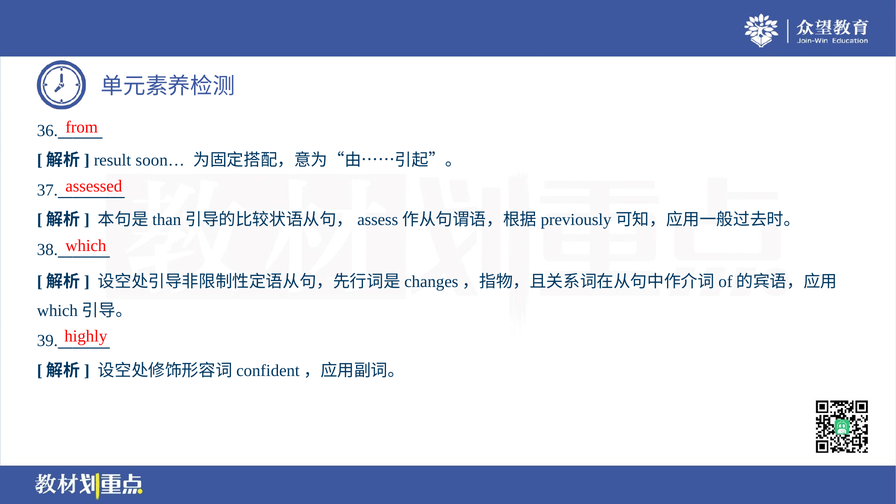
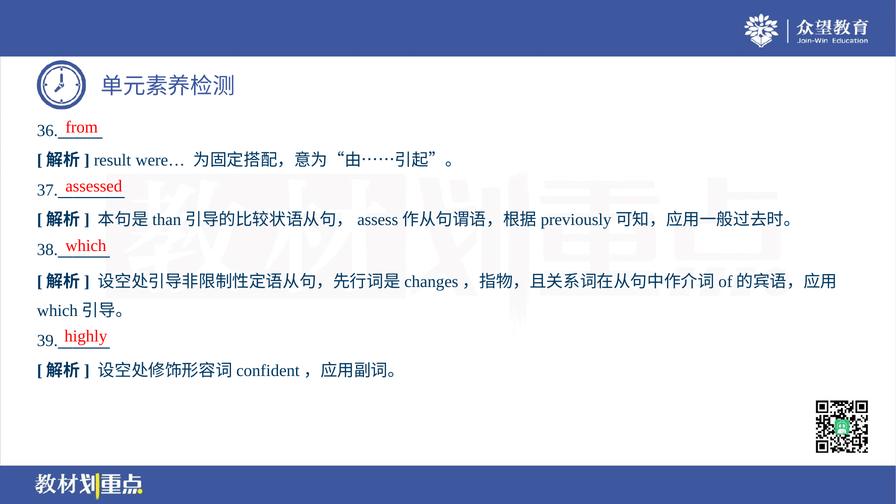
soon…: soon… -> were…
